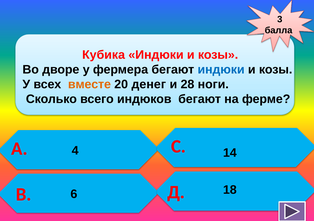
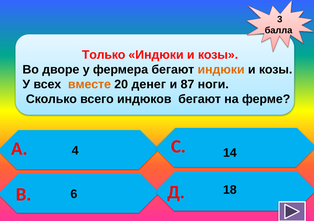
Кубика: Кубика -> Только
индюки at (221, 70) colour: blue -> orange
28: 28 -> 87
